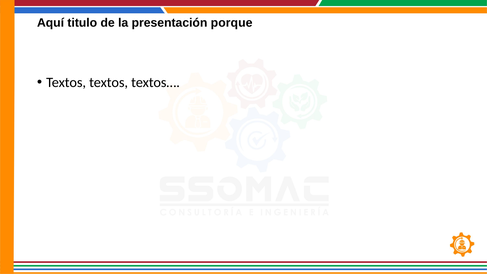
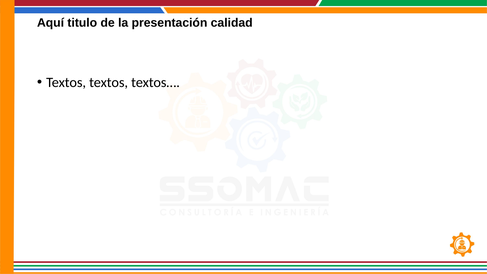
porque: porque -> calidad
